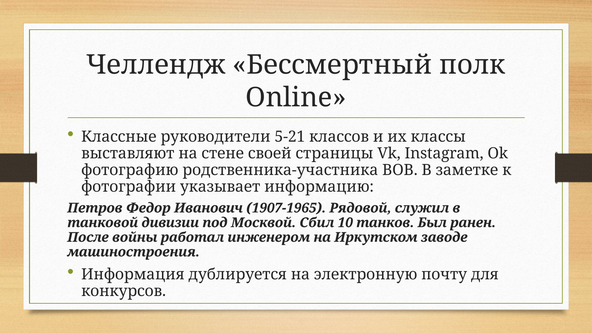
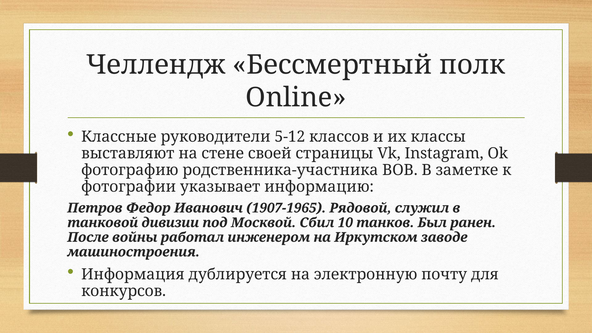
5-21: 5-21 -> 5-12
